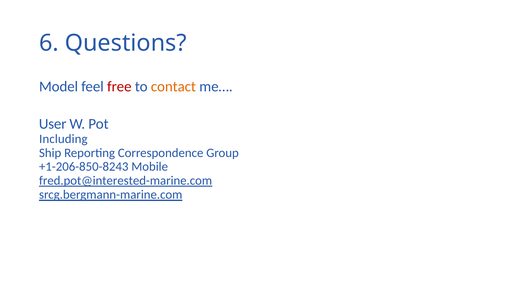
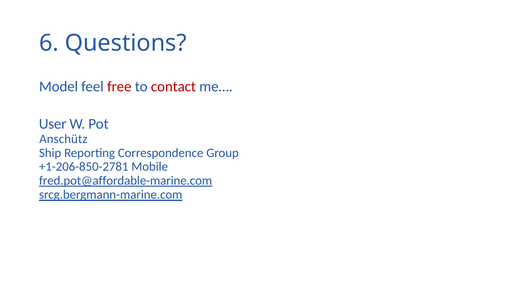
contact colour: orange -> red
Including: Including -> Anschütz
+1-206-850-8243: +1-206-850-8243 -> +1-206-850-2781
fred.pot@interested-marine.com: fred.pot@interested-marine.com -> fred.pot@affordable-marine.com
